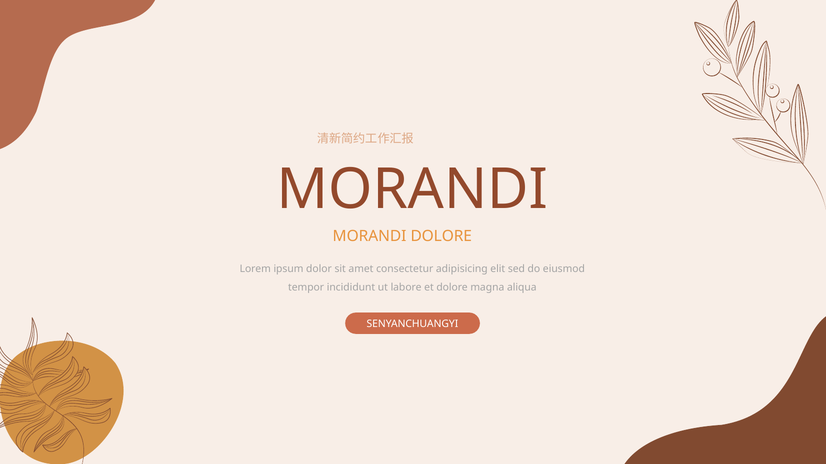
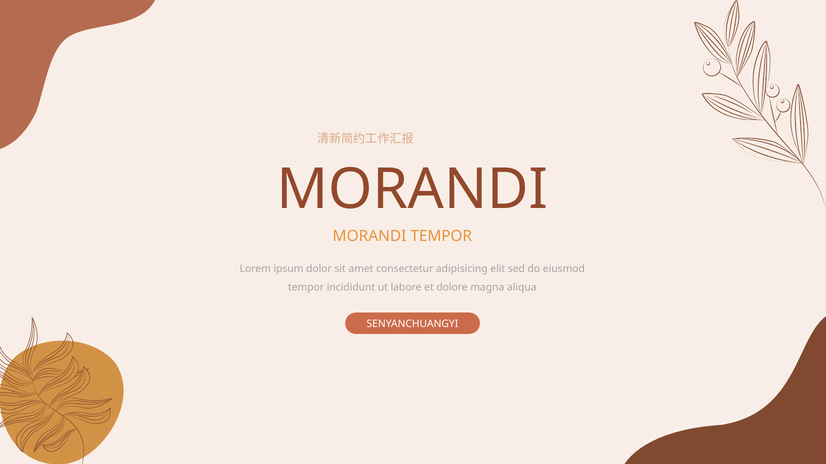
MORANDI DOLORE: DOLORE -> TEMPOR
